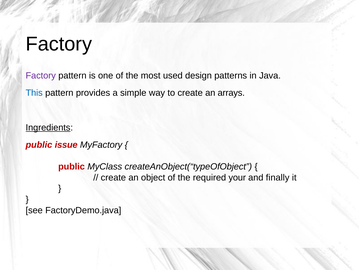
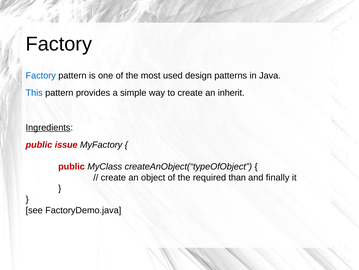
Factory at (41, 75) colour: purple -> blue
arrays: arrays -> inherit
your: your -> than
